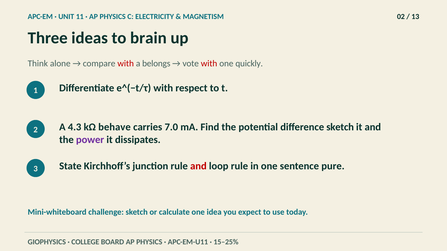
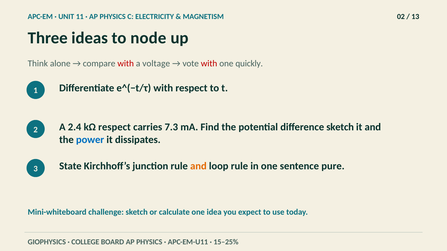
brain: brain -> node
belongs: belongs -> voltage
4.3: 4.3 -> 2.4
kΩ behave: behave -> respect
7.0: 7.0 -> 7.3
power colour: purple -> blue
and at (198, 167) colour: red -> orange
